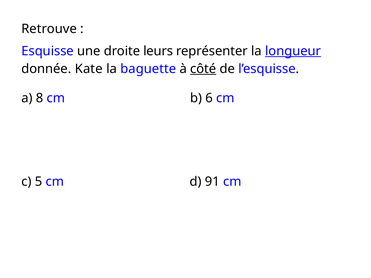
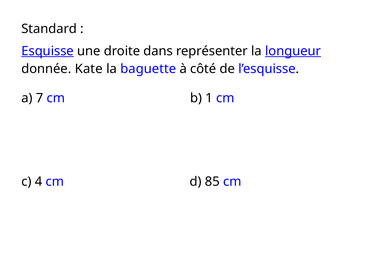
Retrouve: Retrouve -> Standard
Esquisse underline: none -> present
leurs: leurs -> dans
côté underline: present -> none
8: 8 -> 7
6: 6 -> 1
5: 5 -> 4
91: 91 -> 85
